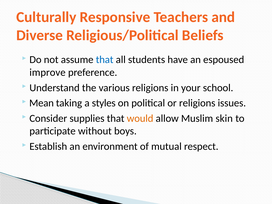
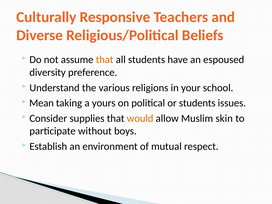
that at (105, 60) colour: blue -> orange
improve: improve -> diversity
styles: styles -> yours
or religions: religions -> students
